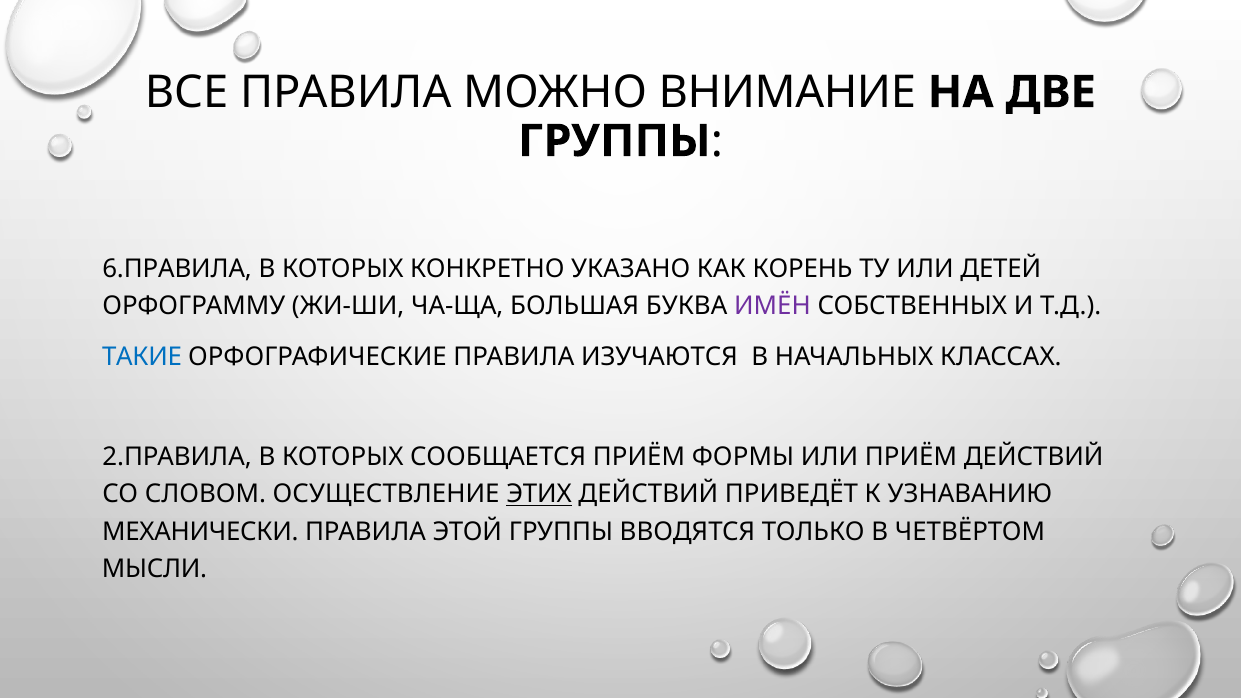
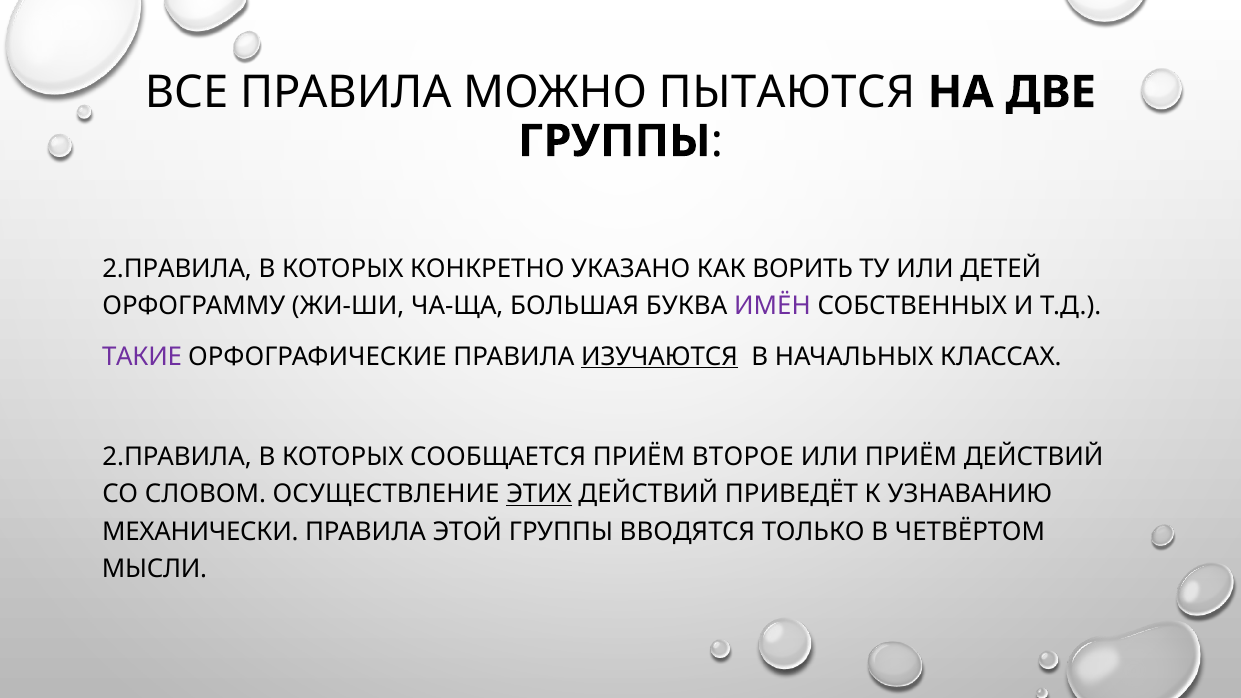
ВНИМАНИЕ: ВНИМАНИЕ -> ПЫТАЮТСЯ
6.ПРАВИЛА at (177, 269): 6.ПРАВИЛА -> 2.ПРАВИЛА
КОРЕНЬ: КОРЕНЬ -> ВОРИТЬ
ТАКИЕ colour: blue -> purple
ИЗУЧАЮТСЯ underline: none -> present
ФОРМЫ: ФОРМЫ -> ВТОРОЕ
